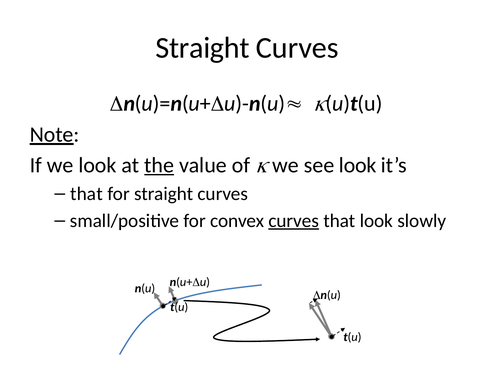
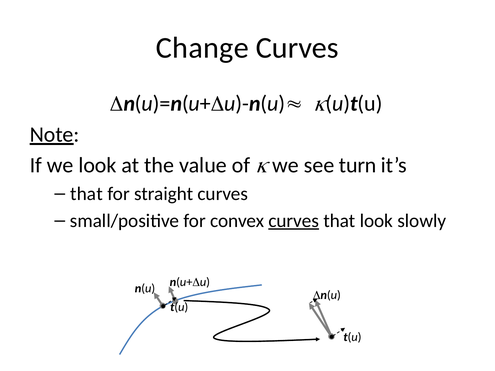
Straight at (203, 48): Straight -> Change
the underline: present -> none
see look: look -> turn
